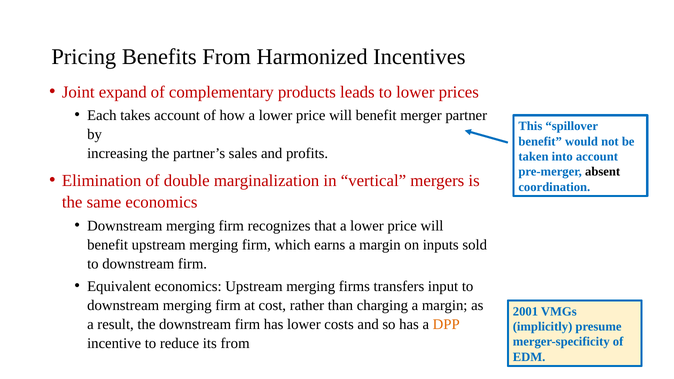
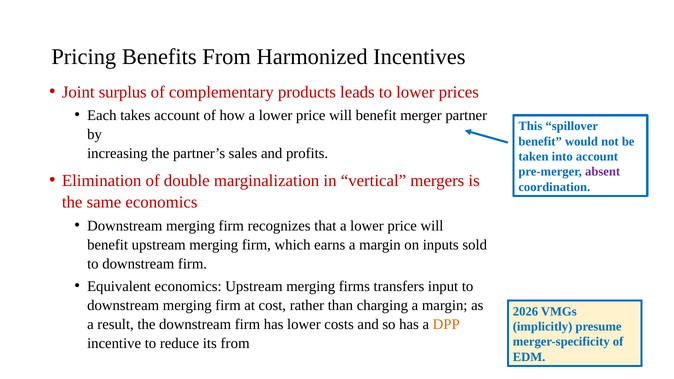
expand: expand -> surplus
absent colour: black -> purple
2001: 2001 -> 2026
